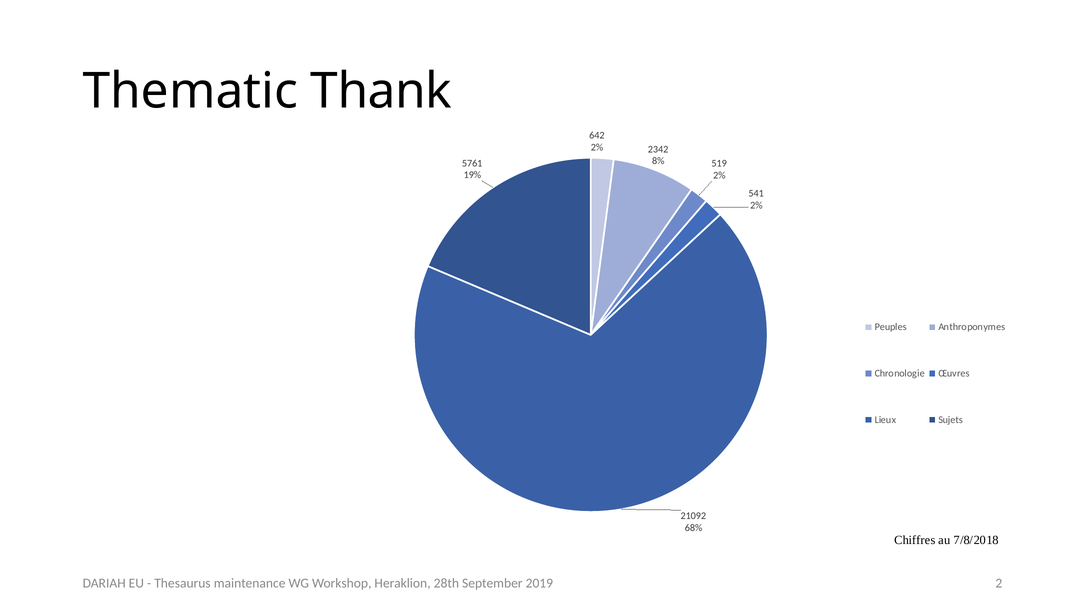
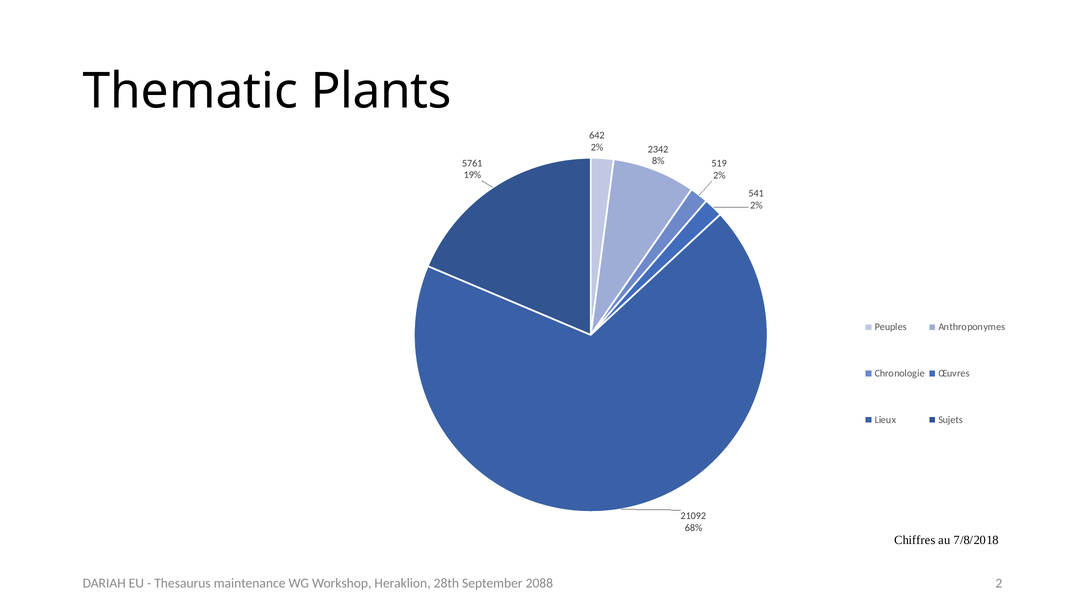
Thank: Thank -> Plants
2019: 2019 -> 2088
